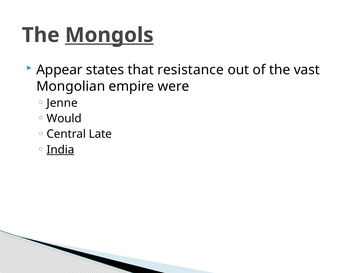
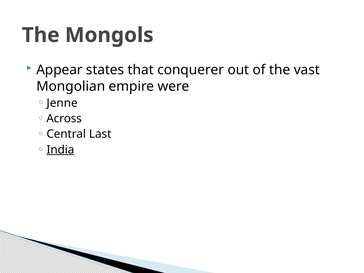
Mongols underline: present -> none
resistance: resistance -> conquerer
Would: Would -> Across
Late: Late -> Last
